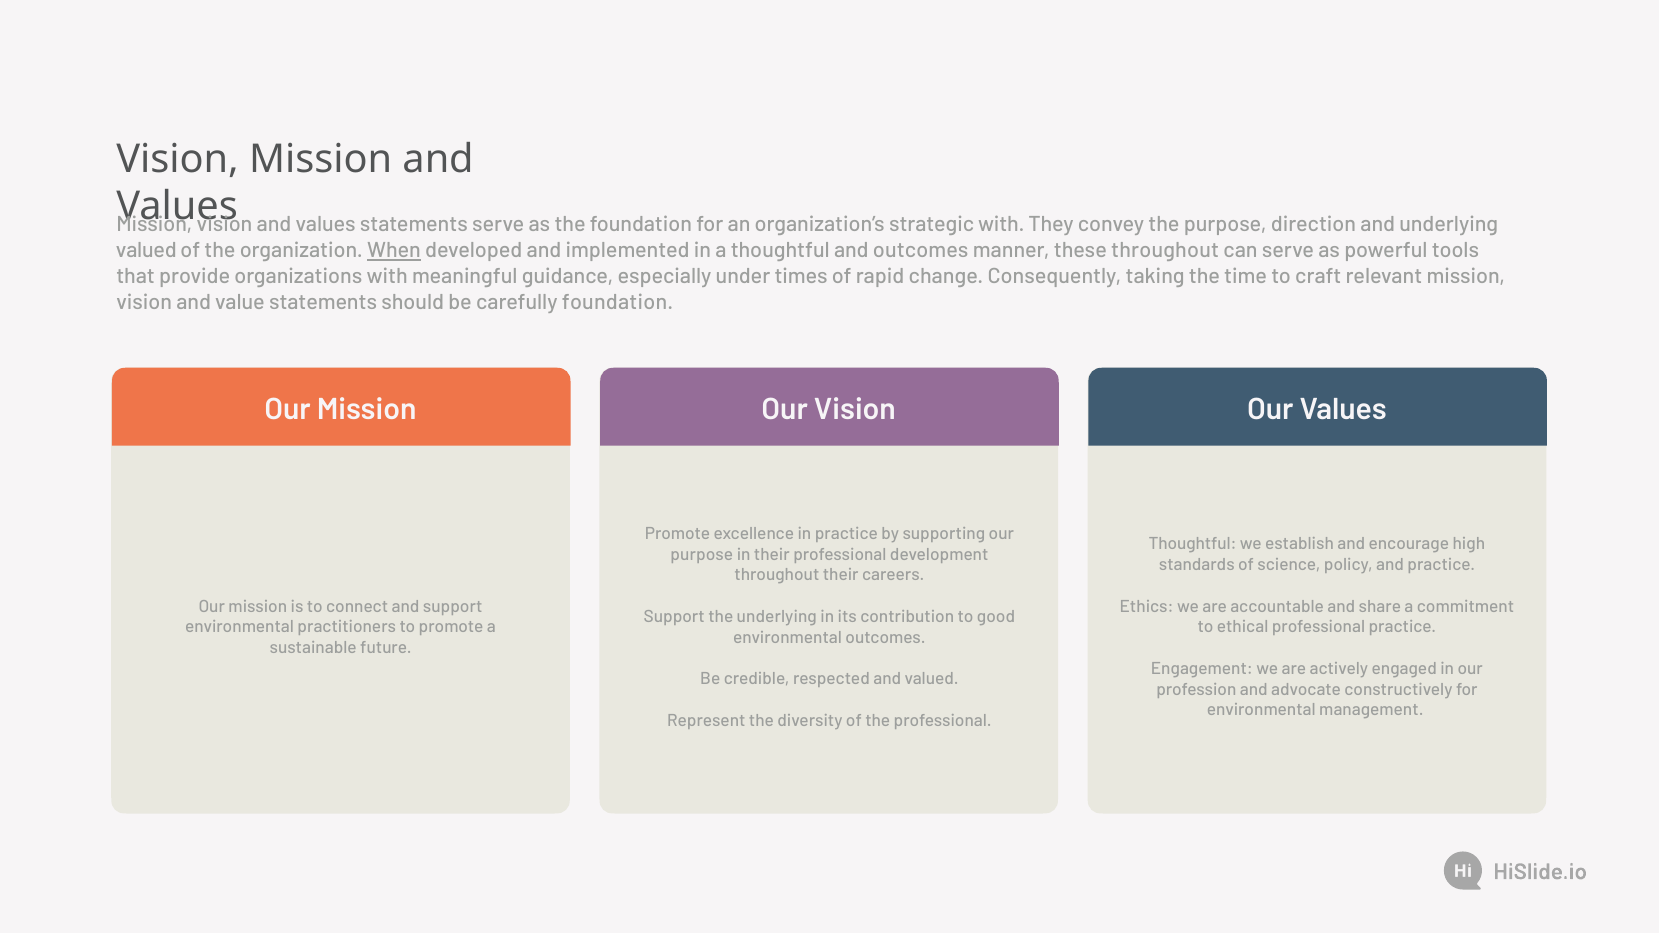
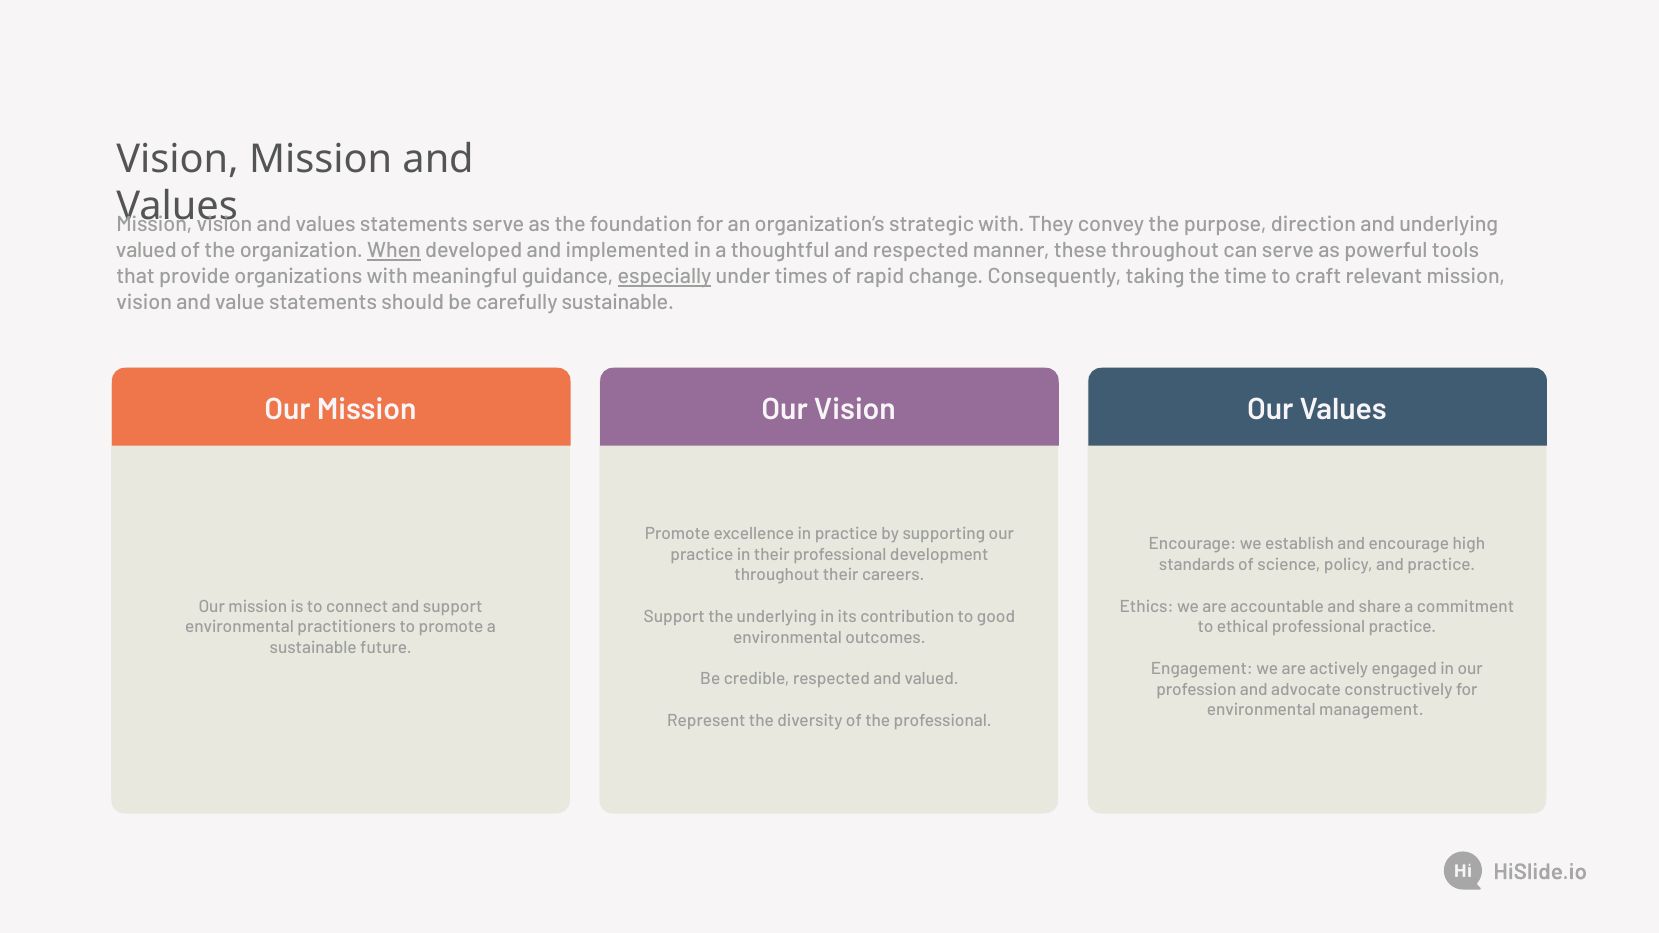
and outcomes: outcomes -> respected
especially underline: none -> present
carefully foundation: foundation -> sustainable
Thoughtful at (1193, 544): Thoughtful -> Encourage
purpose at (702, 555): purpose -> practice
